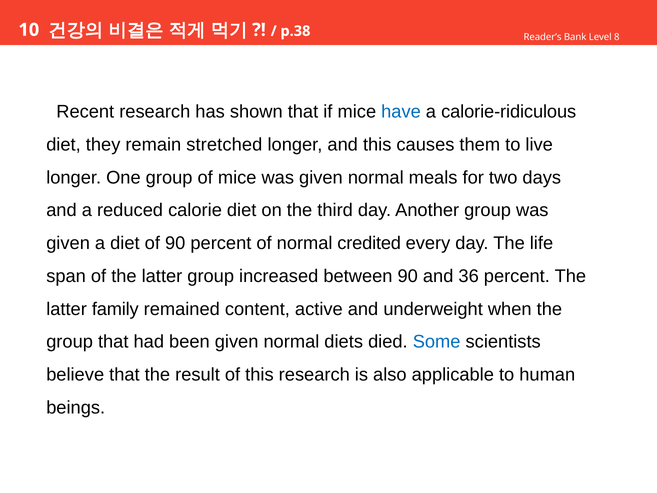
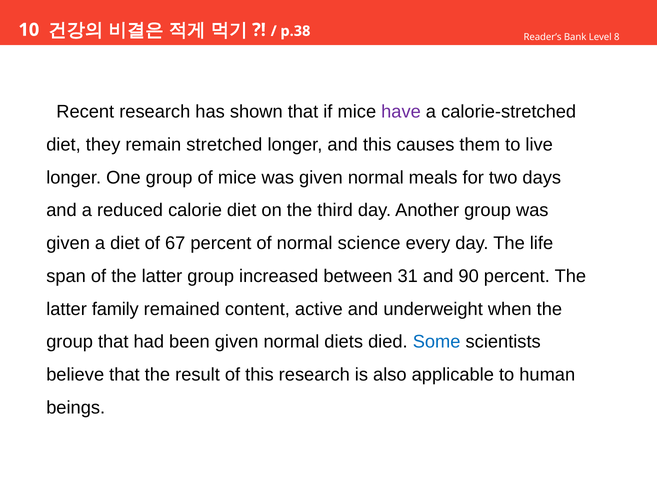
have colour: blue -> purple
calorie-ridiculous: calorie-ridiculous -> calorie-stretched
of 90: 90 -> 67
credited: credited -> science
between 90: 90 -> 31
36: 36 -> 90
